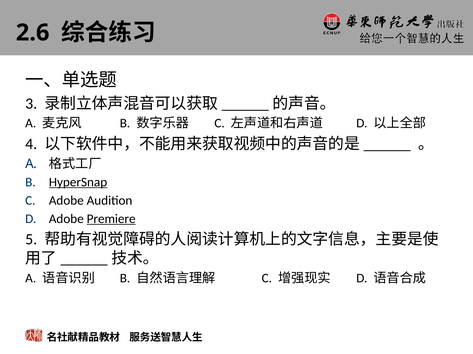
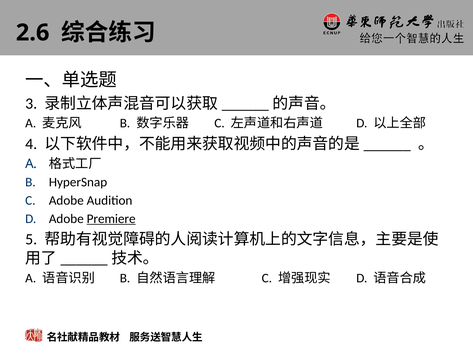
HyperSnap underline: present -> none
